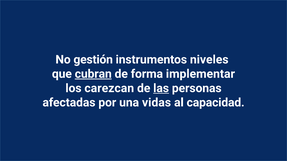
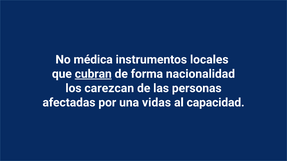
gestión: gestión -> médica
niveles: niveles -> locales
implementar: implementar -> nacionalidad
las underline: present -> none
